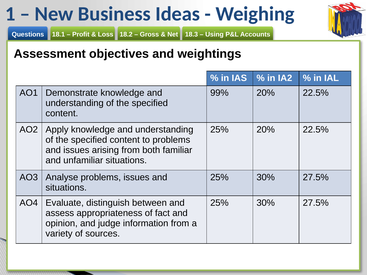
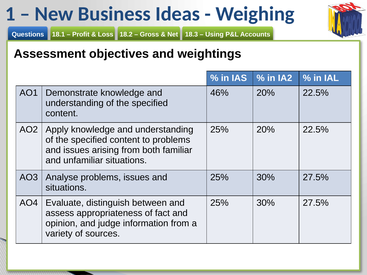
99%: 99% -> 46%
